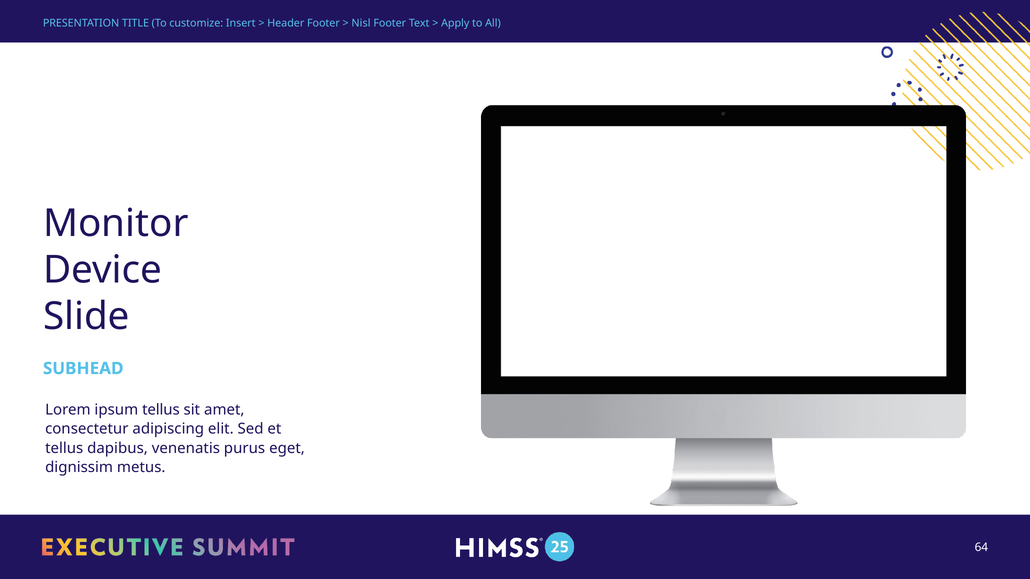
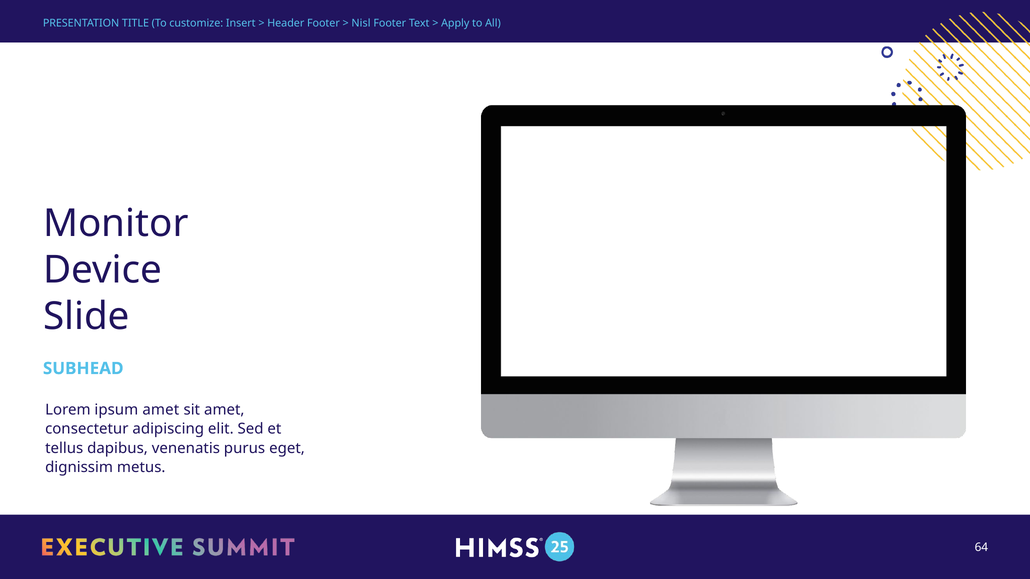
ipsum tellus: tellus -> amet
